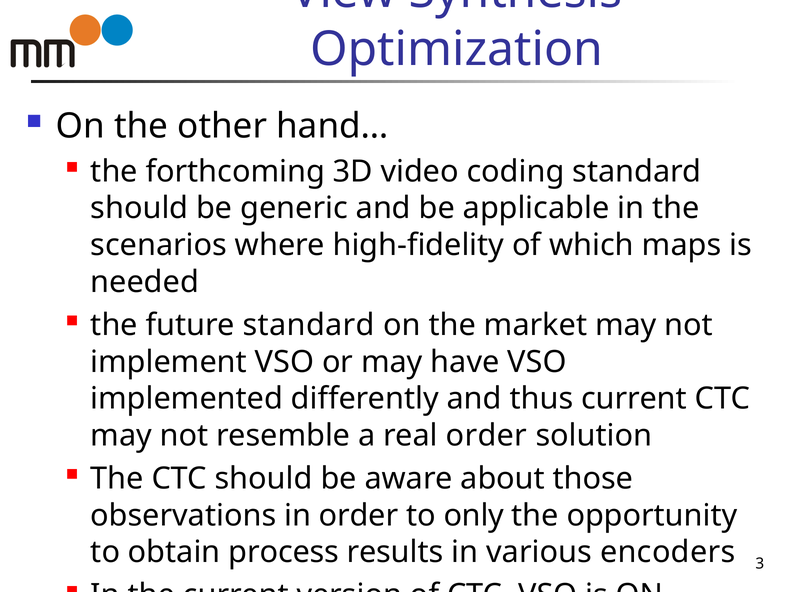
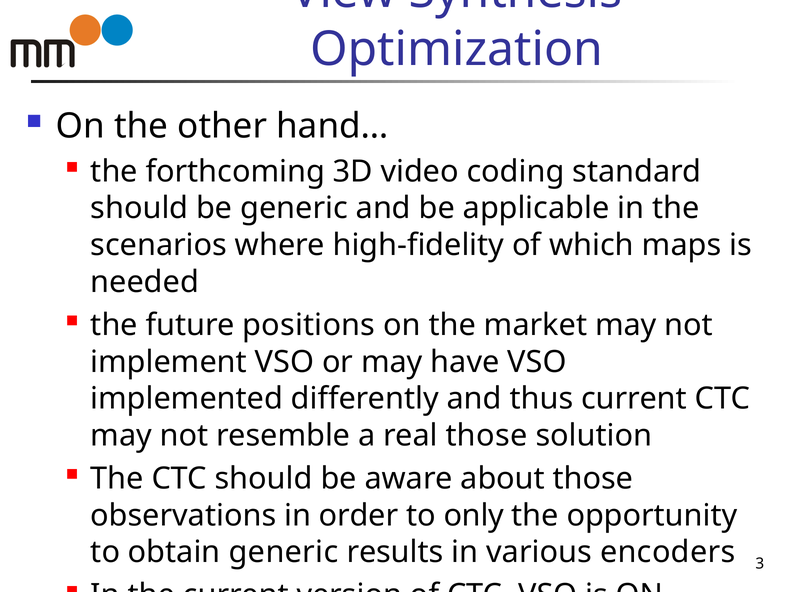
future standard: standard -> positions
real order: order -> those
obtain process: process -> generic
